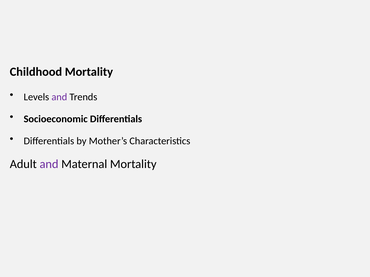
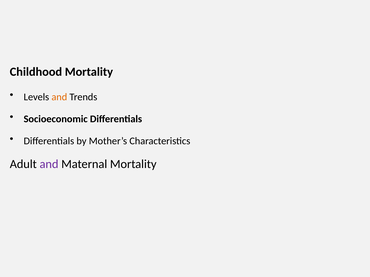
and at (59, 97) colour: purple -> orange
